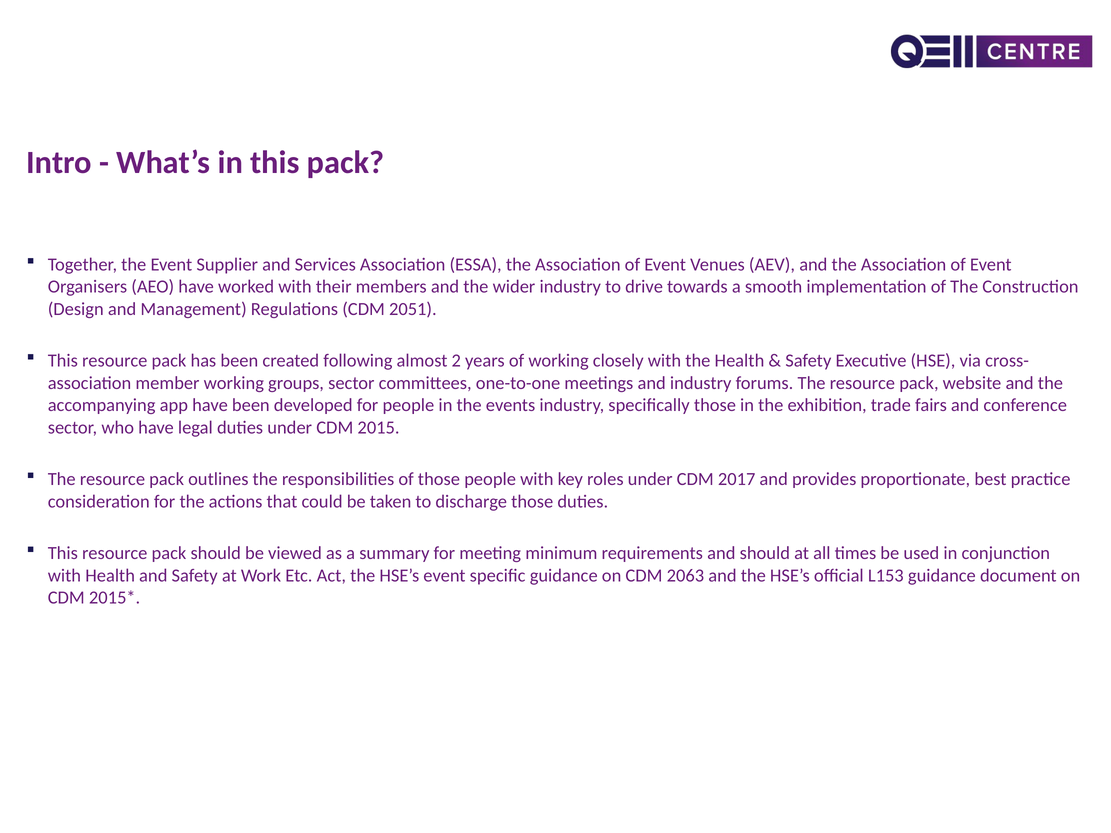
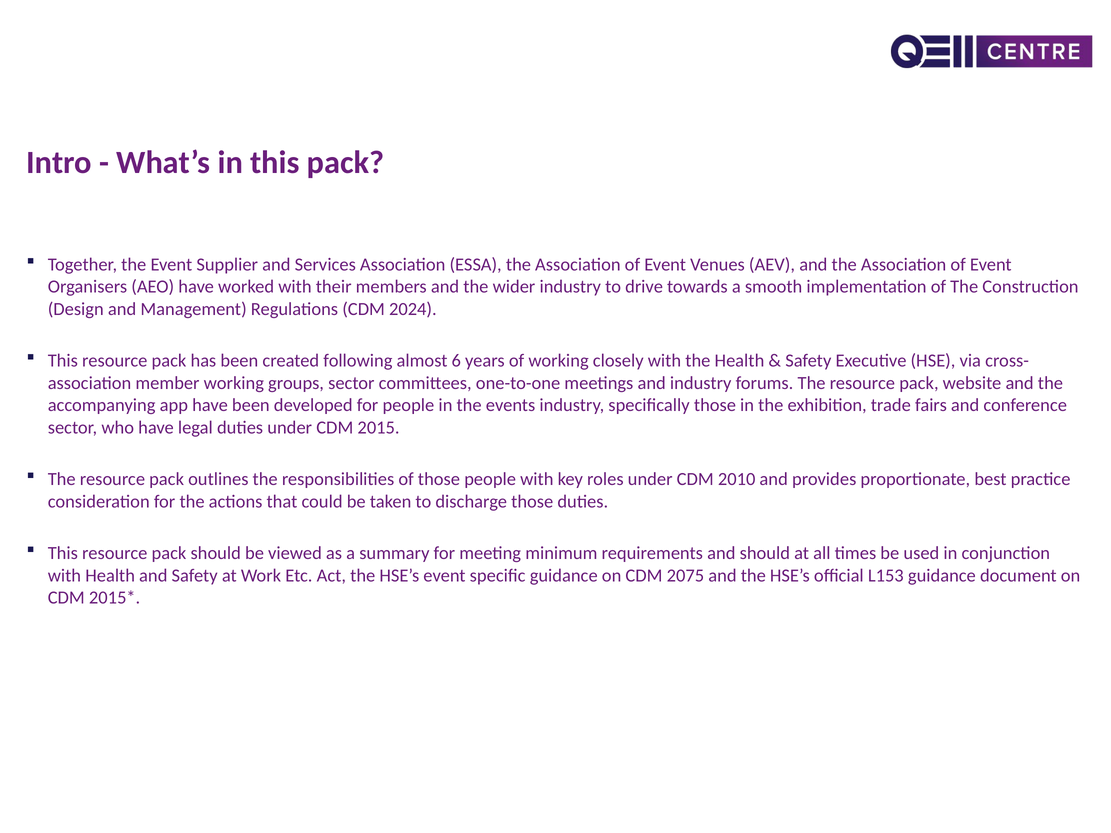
2051: 2051 -> 2024
2: 2 -> 6
2017: 2017 -> 2010
2063: 2063 -> 2075
